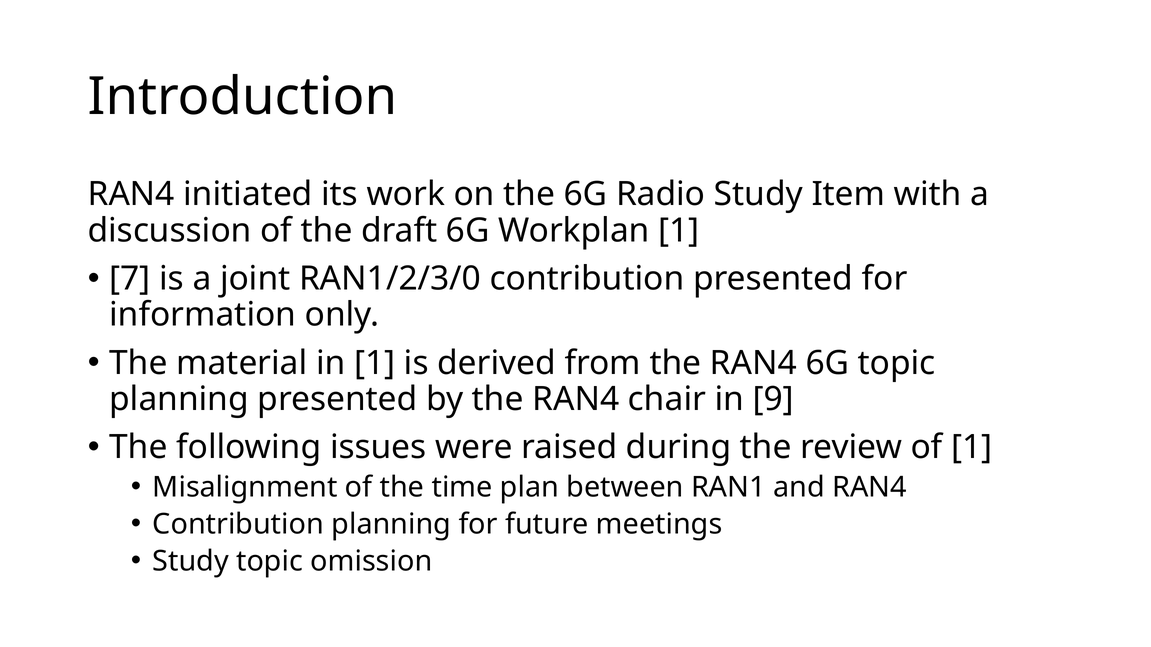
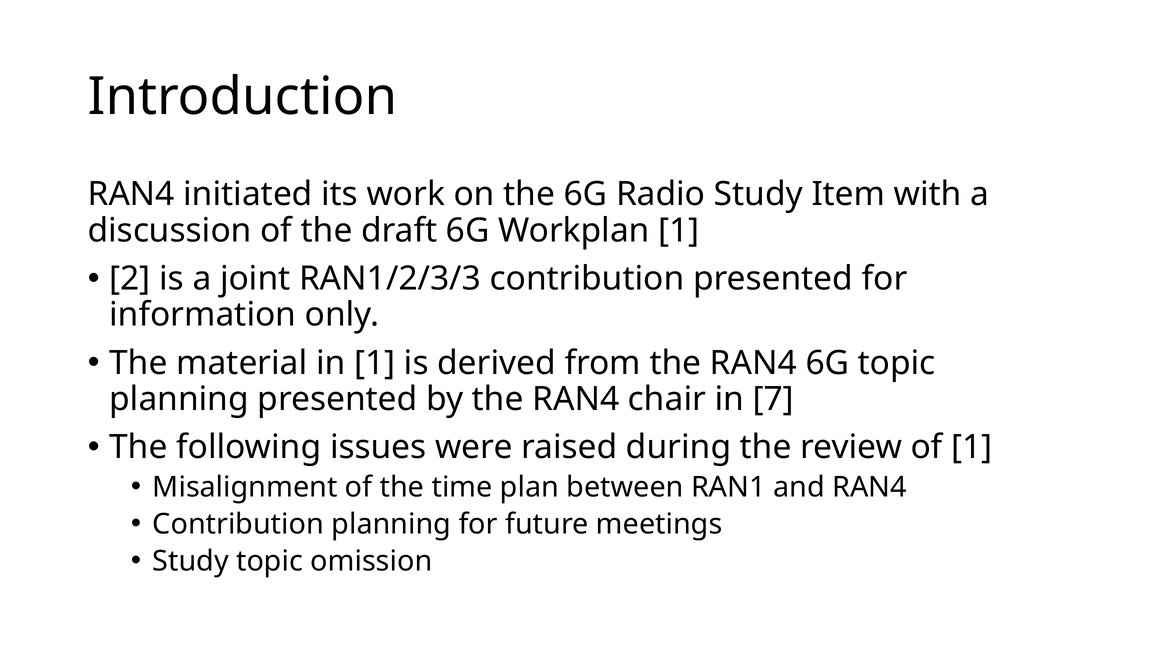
7: 7 -> 2
RAN1/2/3/0: RAN1/2/3/0 -> RAN1/2/3/3
9: 9 -> 7
